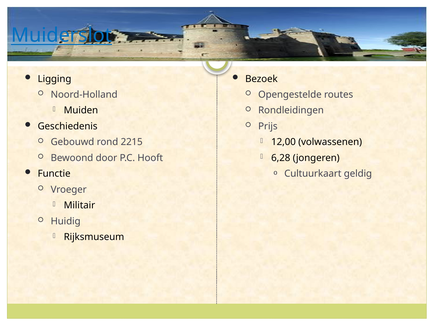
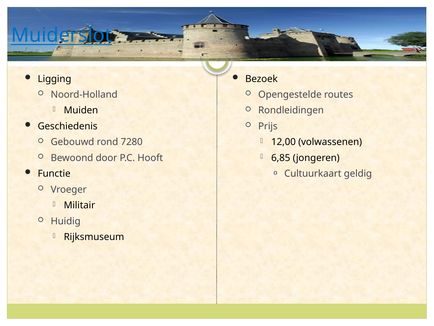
2215: 2215 -> 7280
6,28: 6,28 -> 6,85
